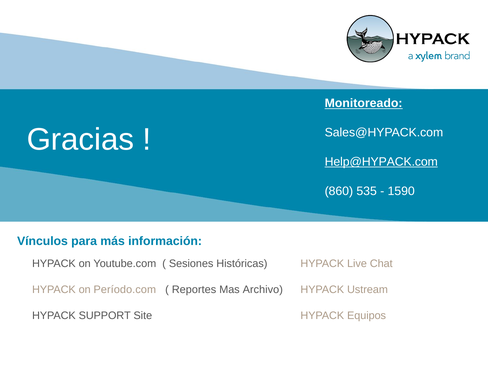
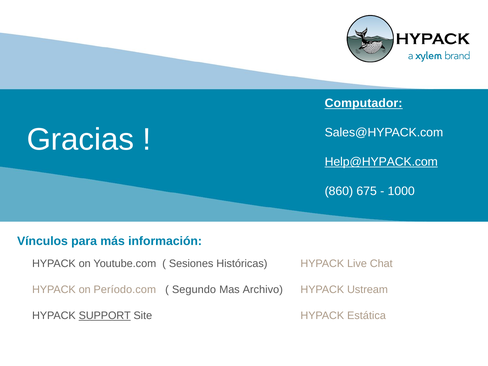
Monitoreado: Monitoreado -> Computador
535: 535 -> 675
1590: 1590 -> 1000
Reportes: Reportes -> Segundo
SUPPORT underline: none -> present
Equipos: Equipos -> Estática
